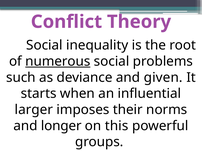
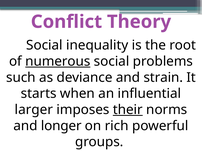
given: given -> strain
their underline: none -> present
this: this -> rich
